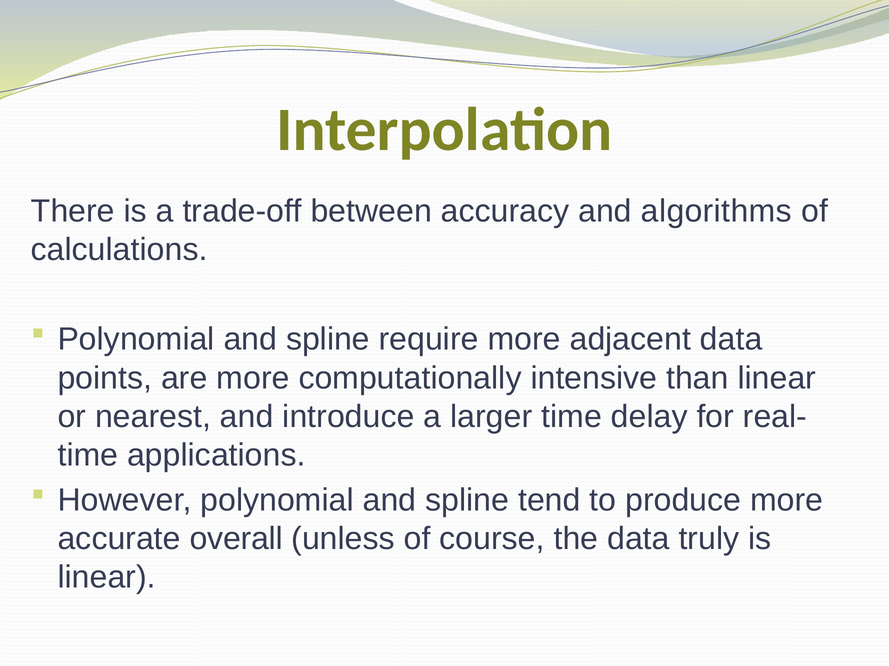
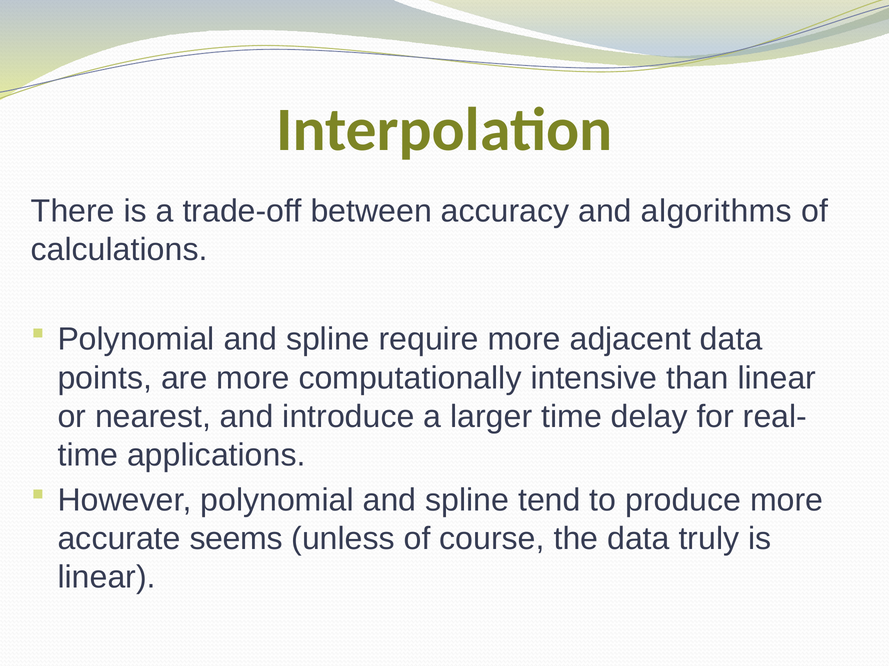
overall: overall -> seems
